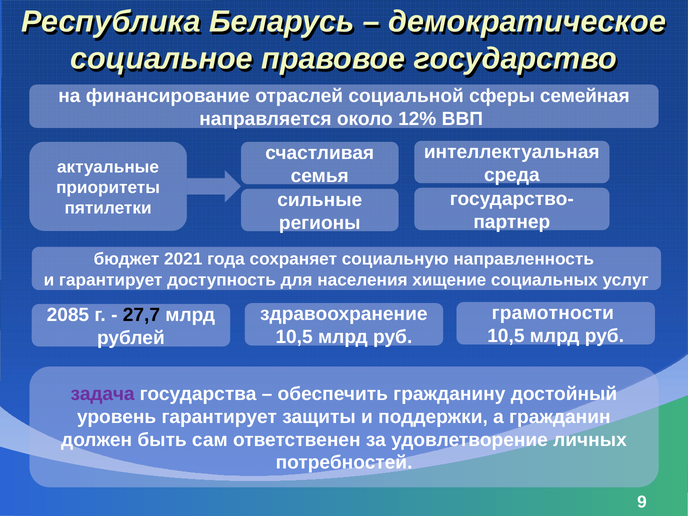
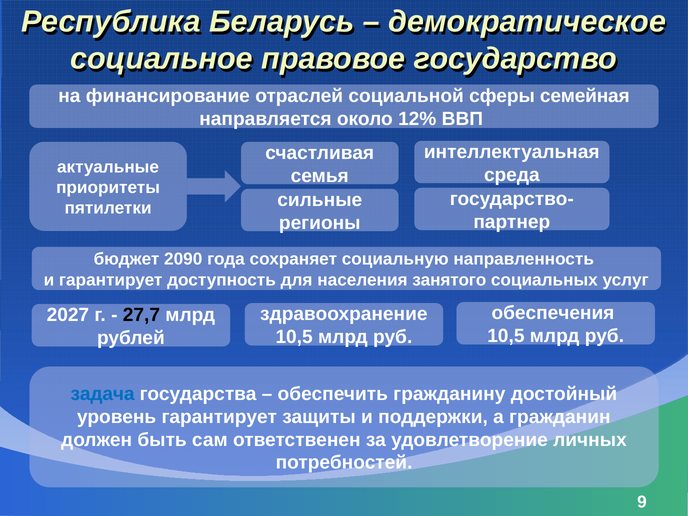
2021: 2021 -> 2090
хищение: хищение -> занятого
грамотности: грамотности -> обеспечения
2085: 2085 -> 2027
задача colour: purple -> blue
